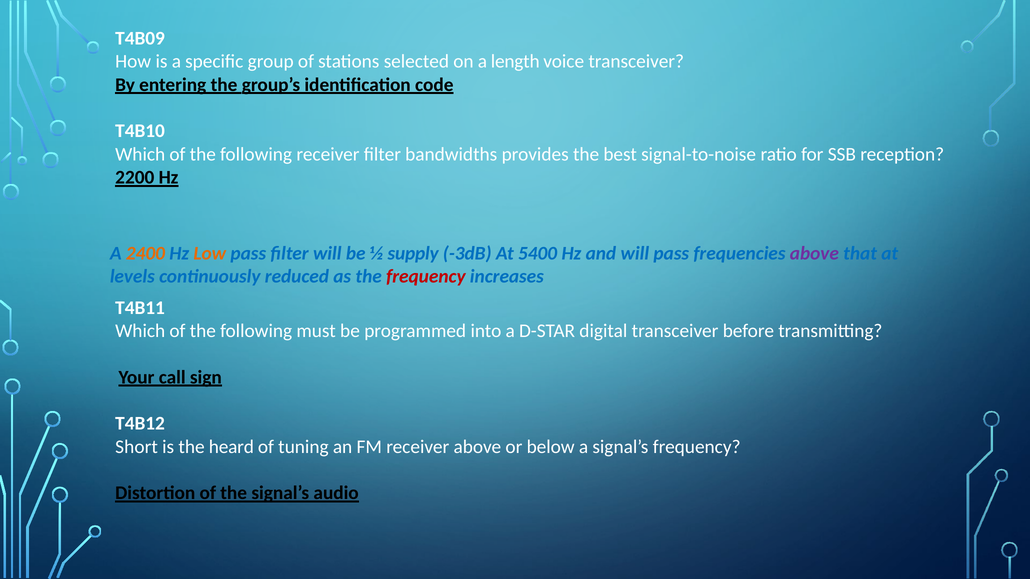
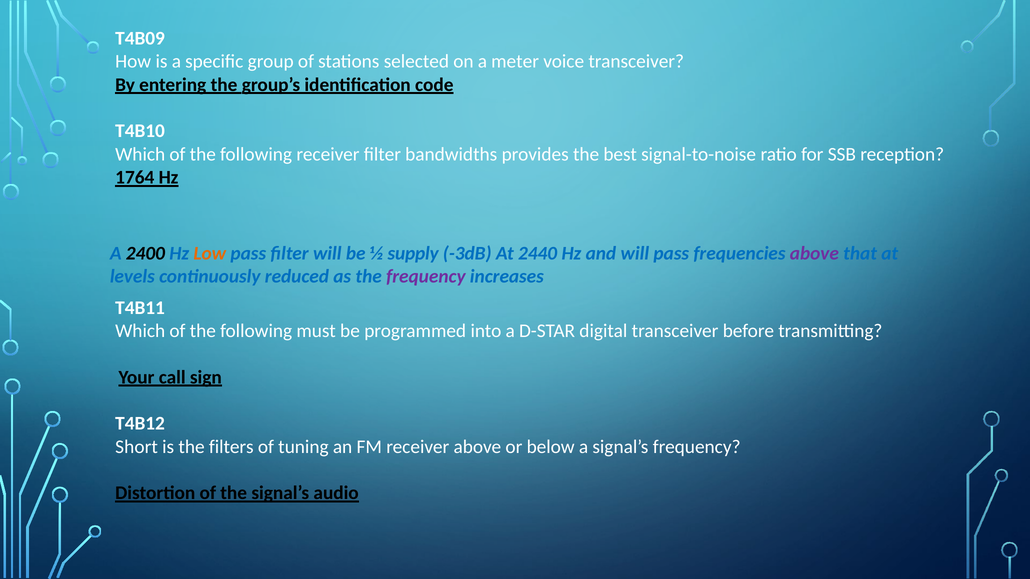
length: length -> meter
2200: 2200 -> 1764
2400 colour: orange -> black
5400: 5400 -> 2440
frequency at (426, 276) colour: red -> purple
heard: heard -> filters
